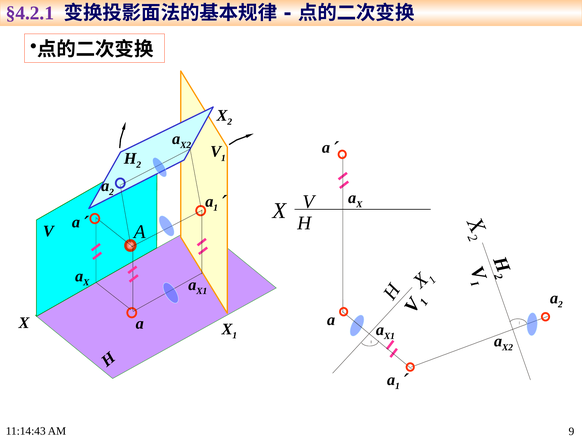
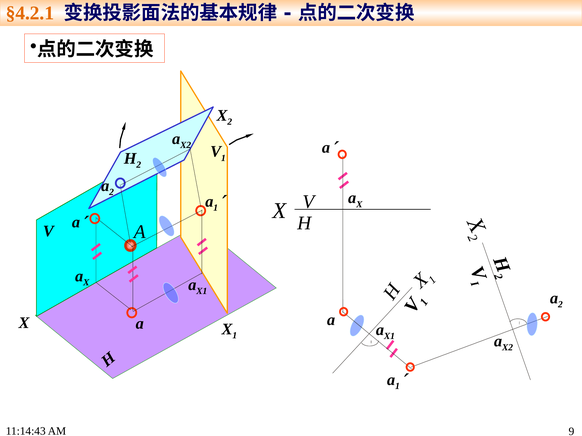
§4.2.1 colour: purple -> orange
